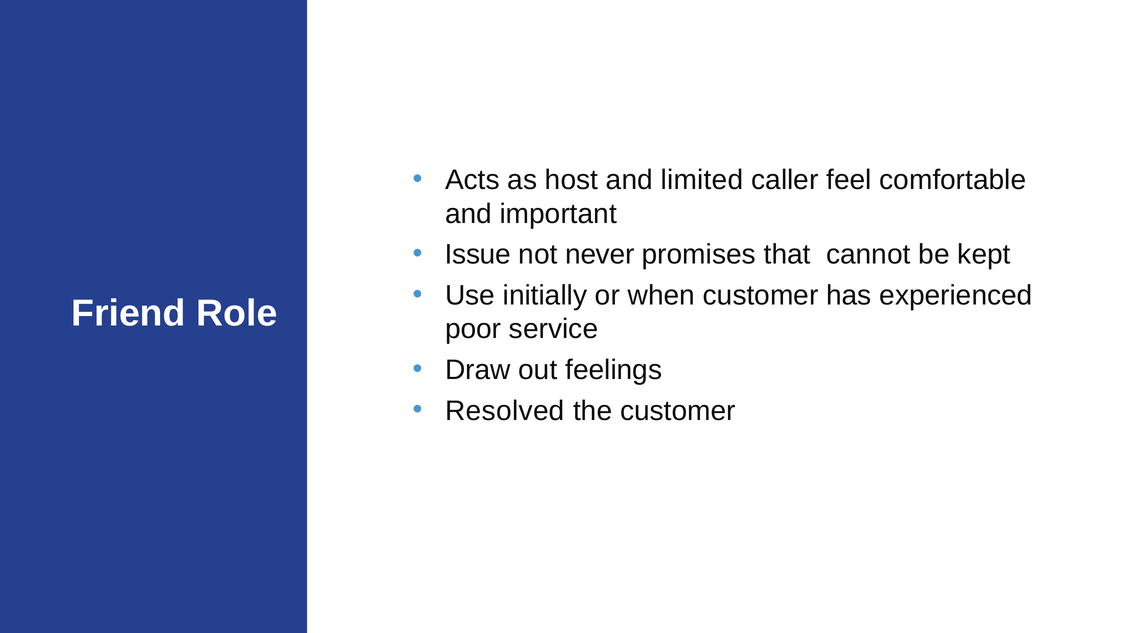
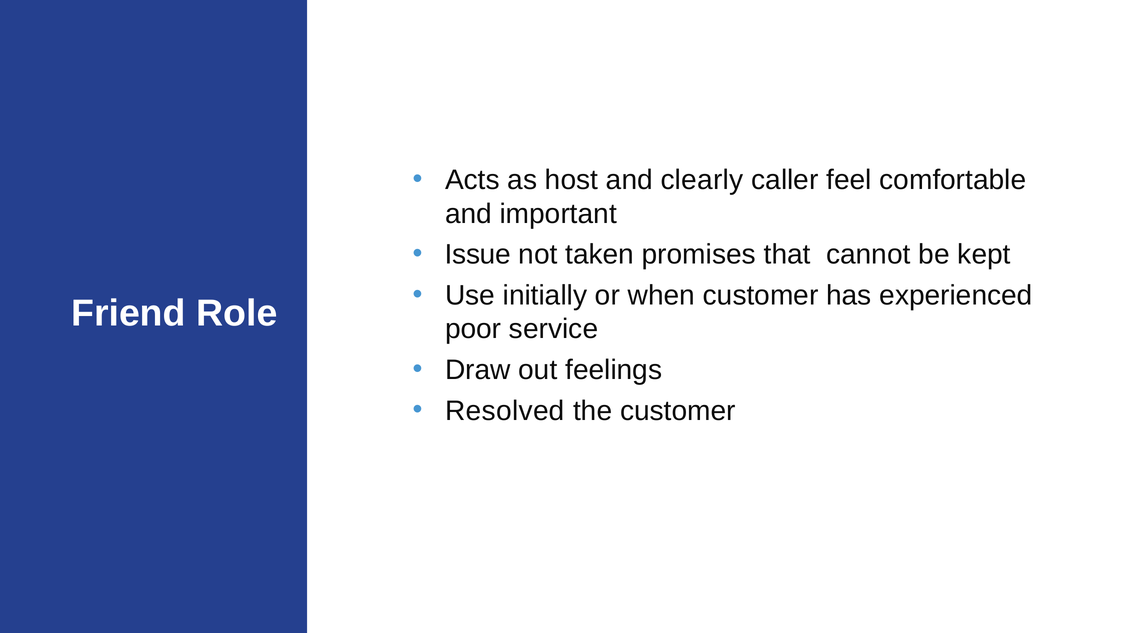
limited: limited -> clearly
never: never -> taken
